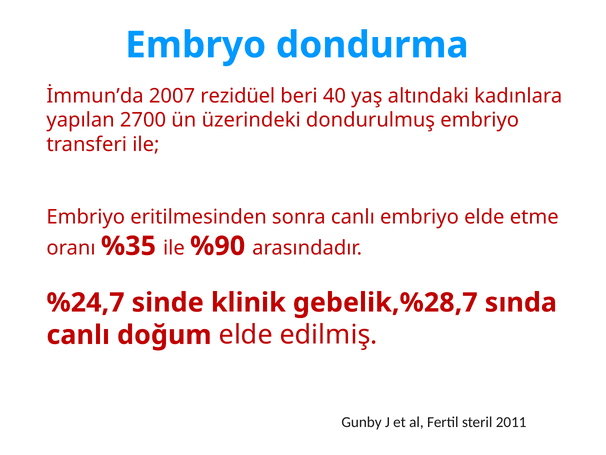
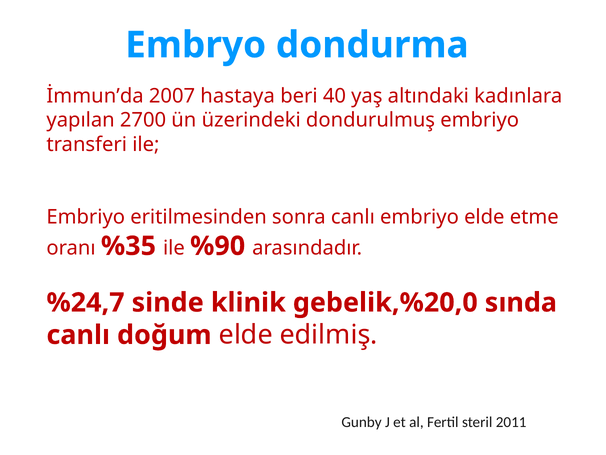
rezidüel: rezidüel -> hastaya
gebelik,%28,7: gebelik,%28,7 -> gebelik,%20,0
